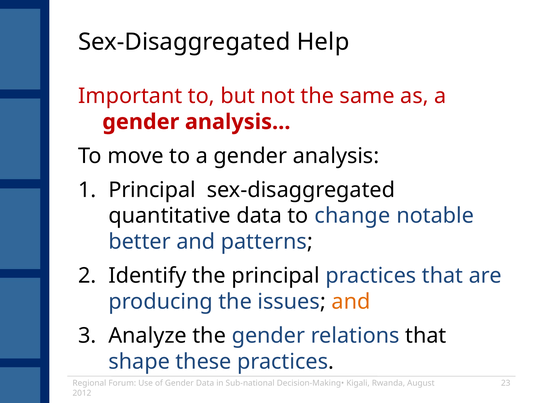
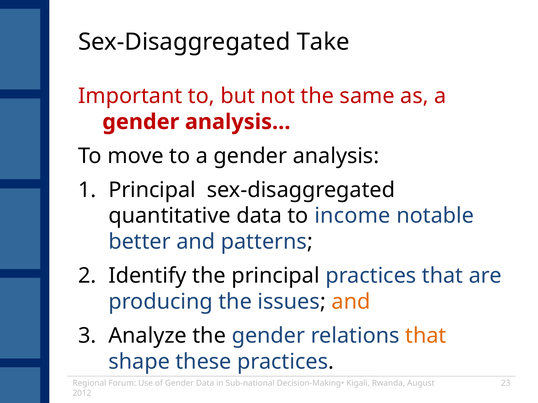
Help: Help -> Take
change: change -> income
that at (426, 336) colour: black -> orange
